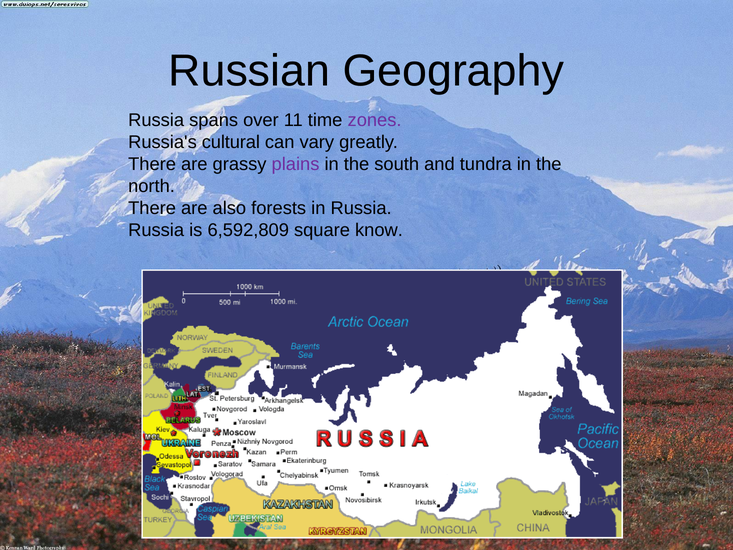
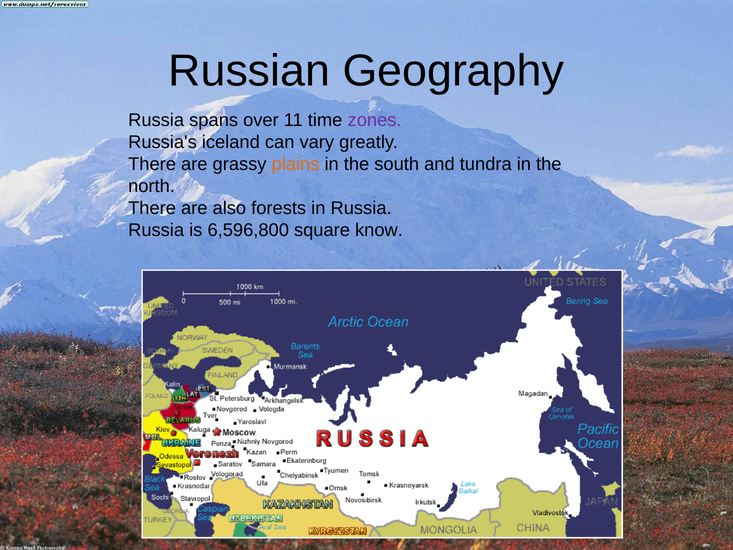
cultural: cultural -> iceland
plains colour: purple -> orange
6,592,809: 6,592,809 -> 6,596,800
